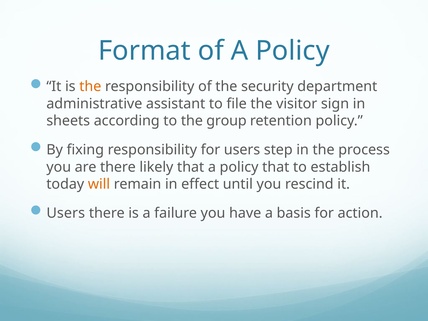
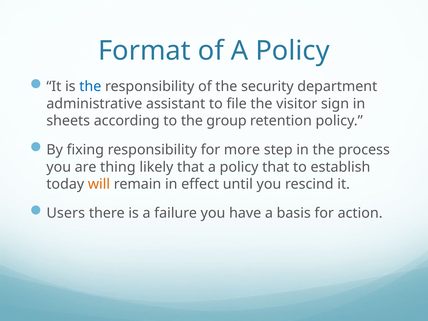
the at (90, 87) colour: orange -> blue
for users: users -> more
are there: there -> thing
